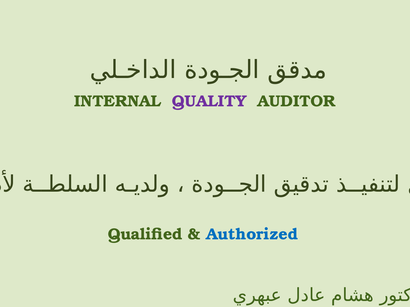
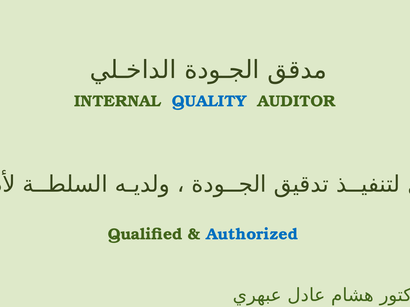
QUALITY colour: purple -> blue
